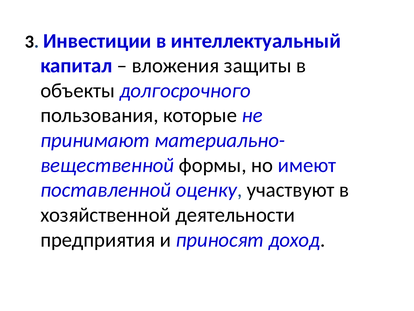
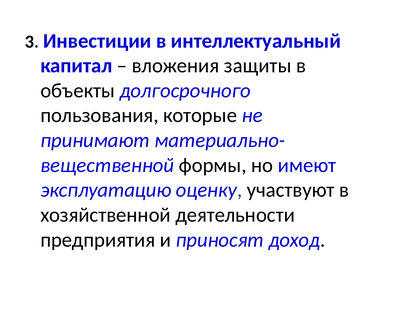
поставленной: поставленной -> эксплуатацию
